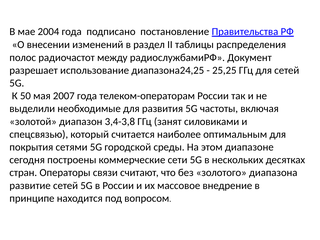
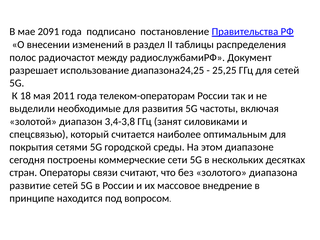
2004: 2004 -> 2091
50: 50 -> 18
2007: 2007 -> 2011
